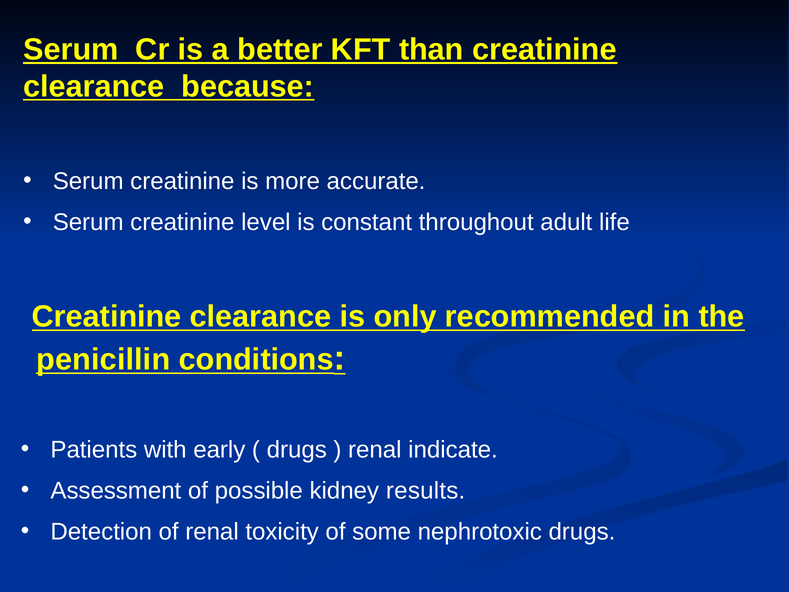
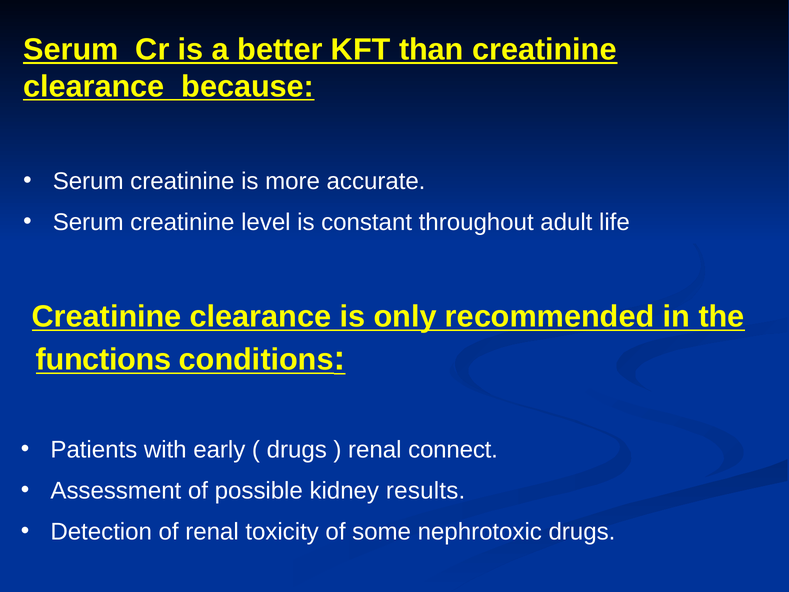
penicillin: penicillin -> functions
indicate: indicate -> connect
